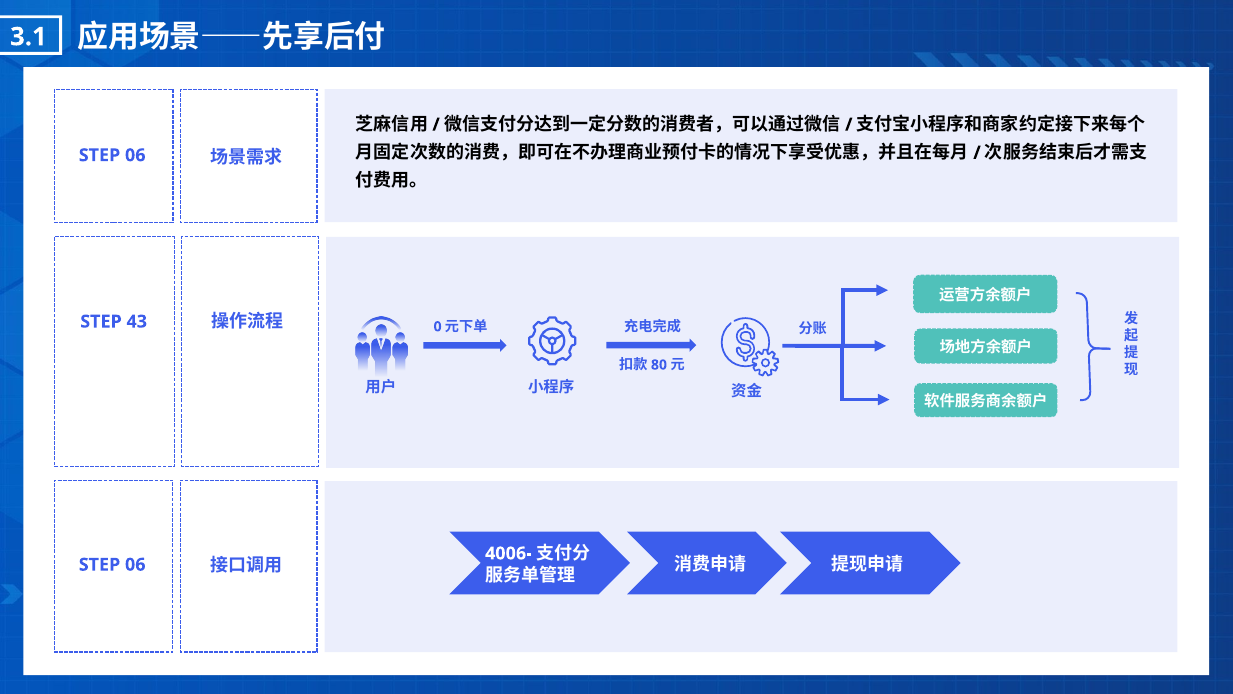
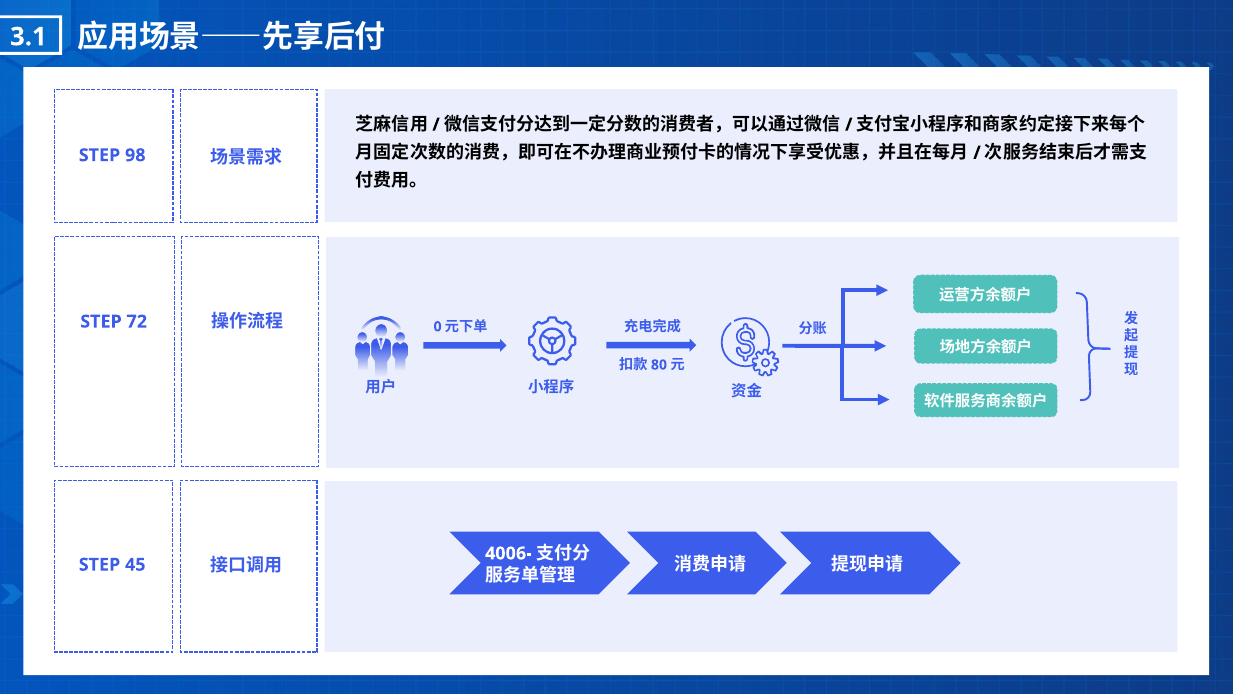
06 at (135, 155): 06 -> 98
43: 43 -> 72
06 at (135, 564): 06 -> 45
